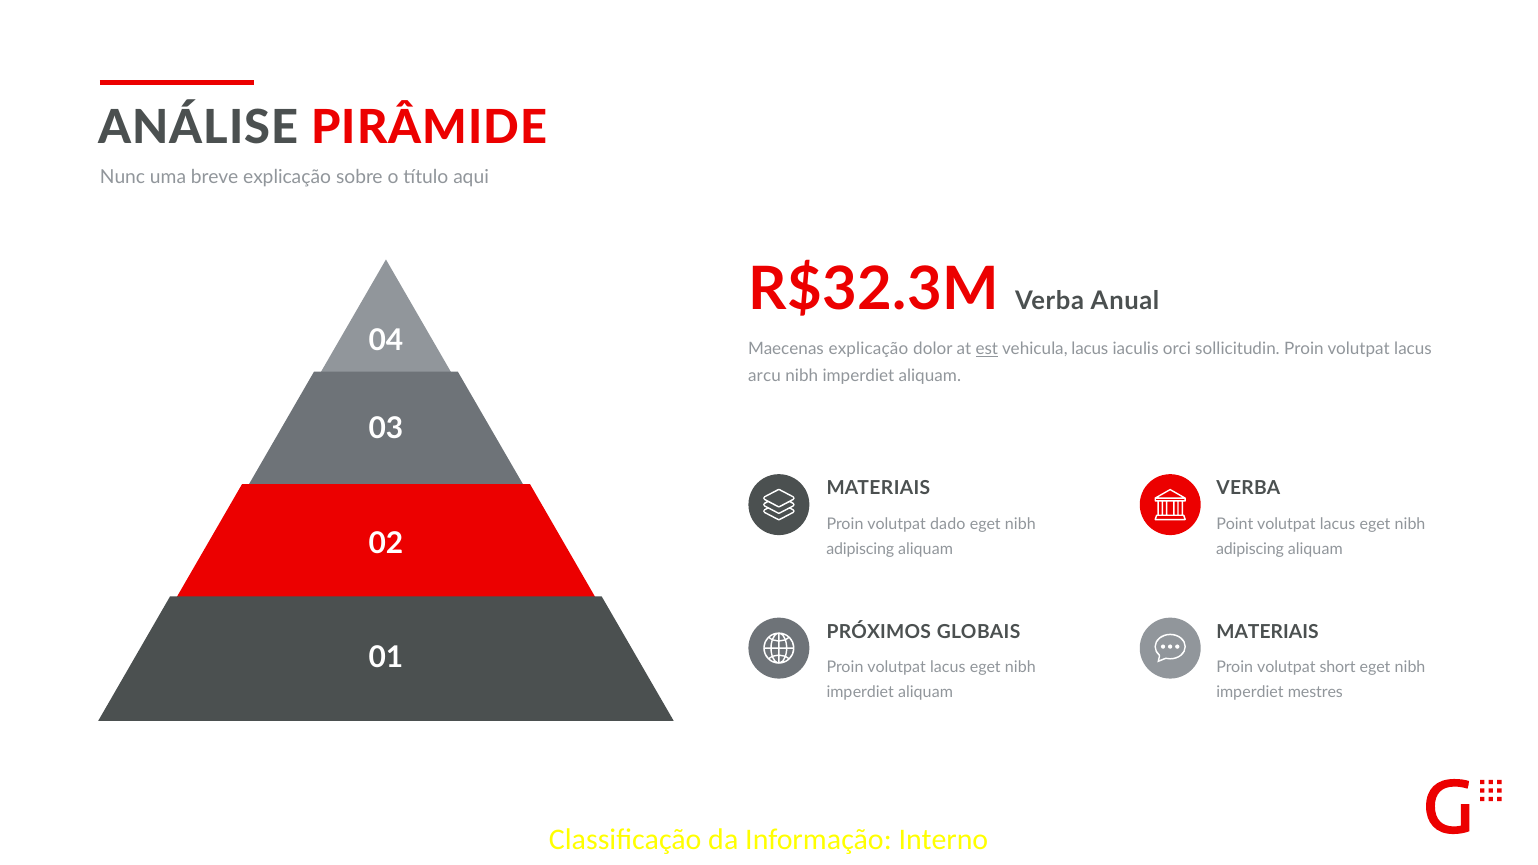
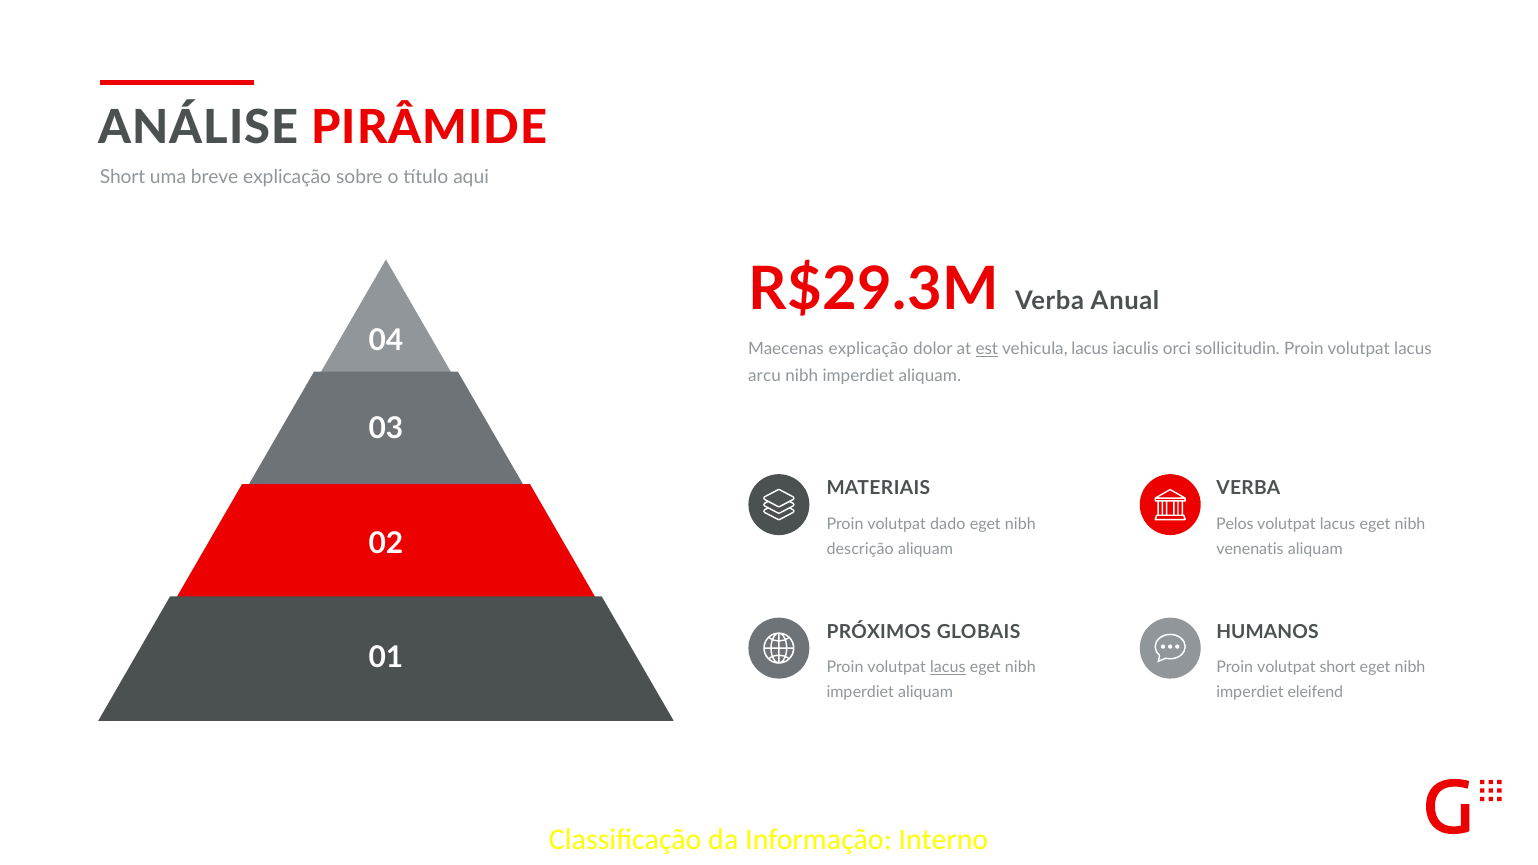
Nunc at (122, 177): Nunc -> Short
R$32.3M: R$32.3M -> R$29.3M
Point: Point -> Pelos
adipiscing at (860, 549): adipiscing -> descrição
adipiscing at (1250, 549): adipiscing -> venenatis
MATERIAIS at (1268, 632): MATERIAIS -> HUMANOS
lacus at (948, 668) underline: none -> present
mestres: mestres -> eleifend
